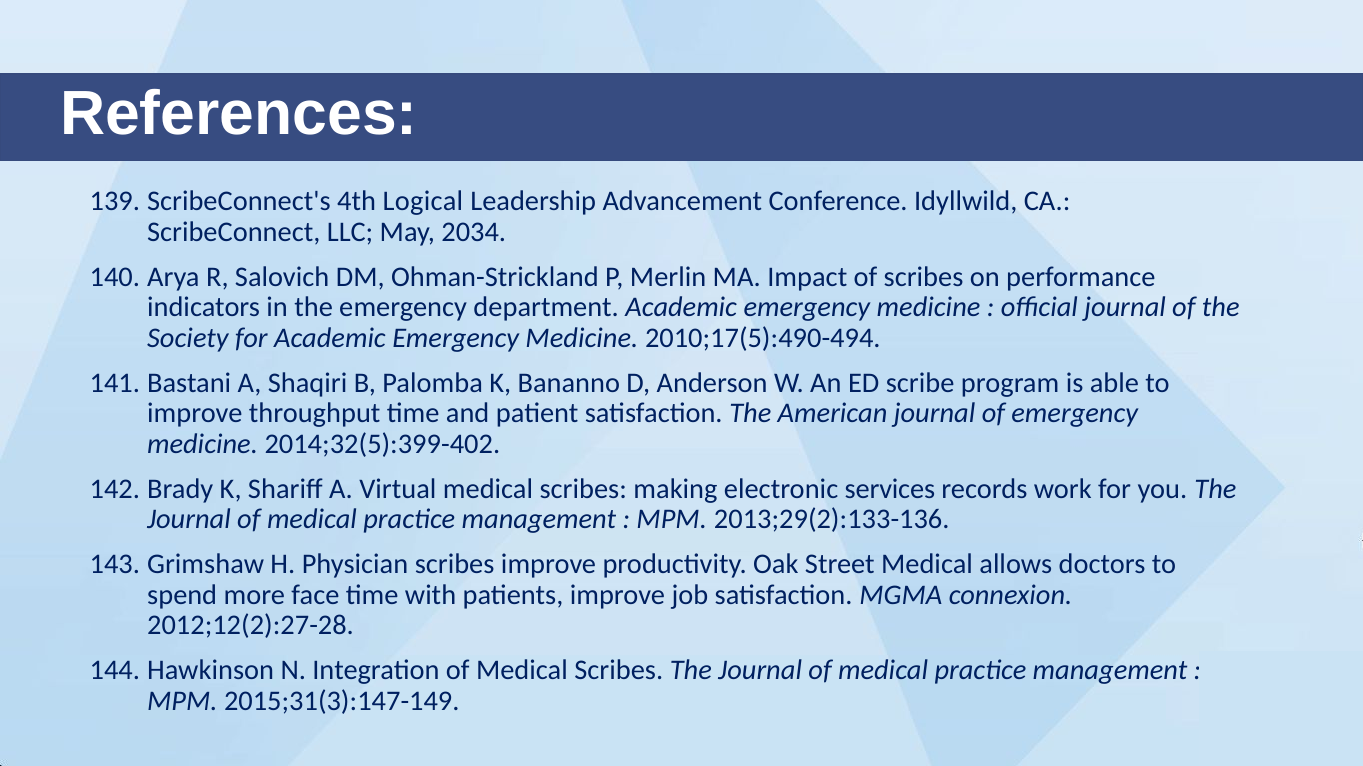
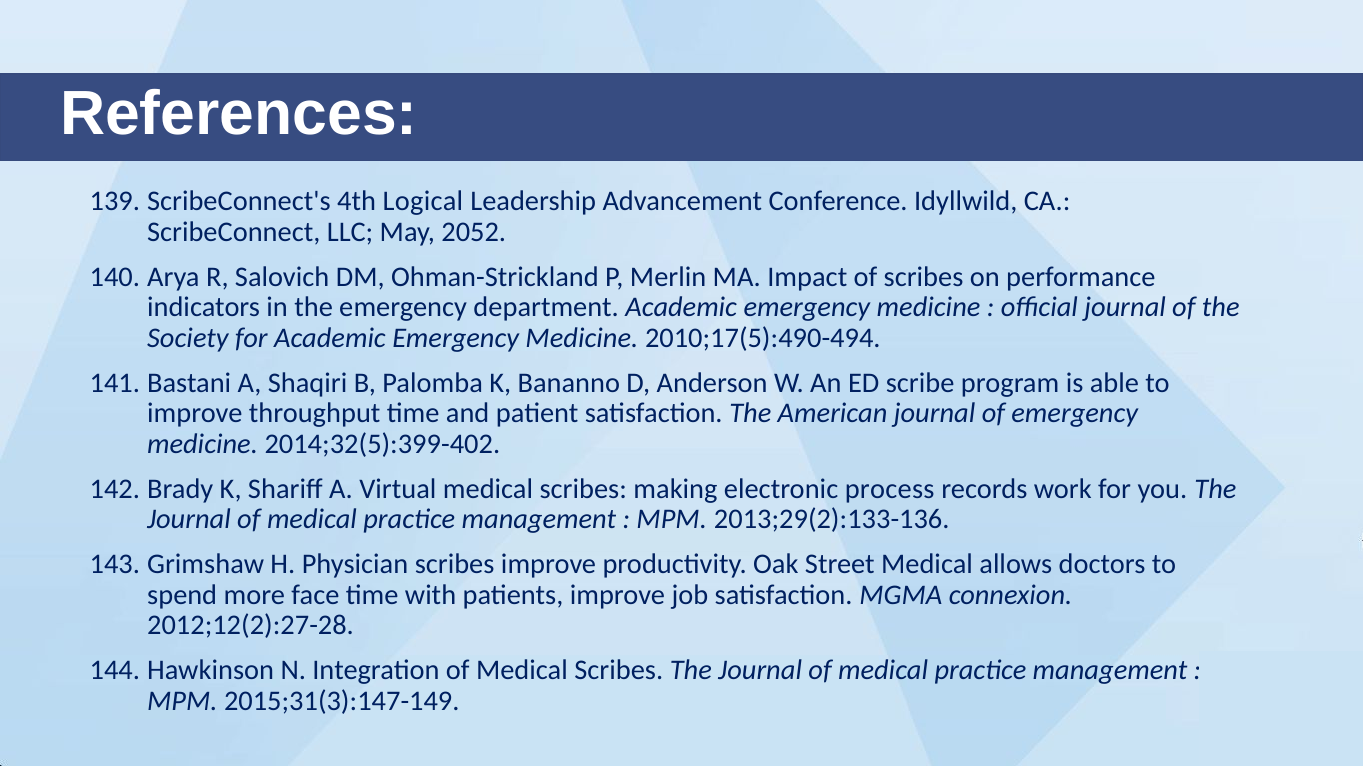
2034: 2034 -> 2052
services: services -> process
